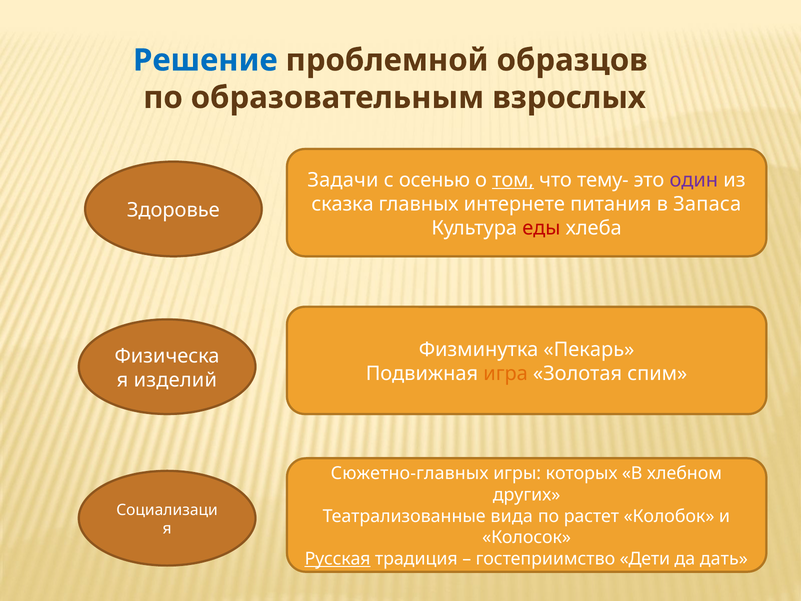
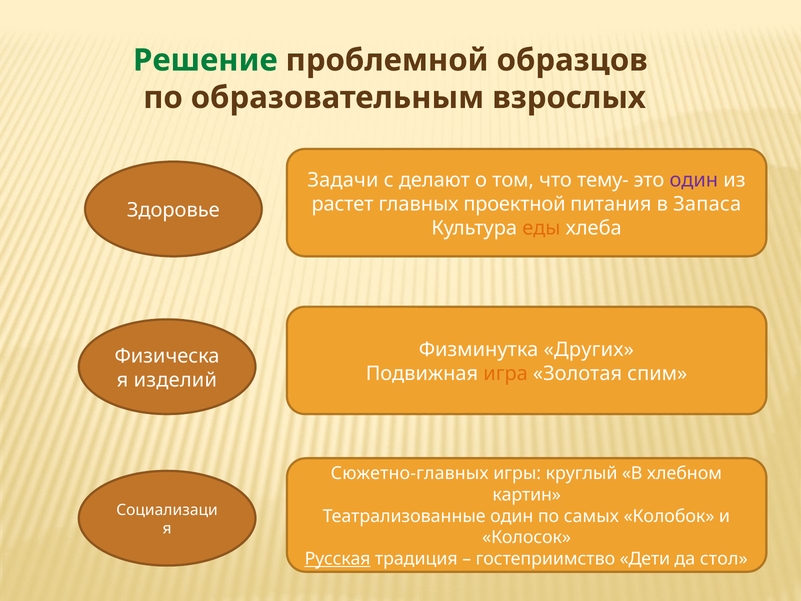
Решение colour: blue -> green
осенью: осенью -> делают
том underline: present -> none
сказка: сказка -> растет
интернете: интернете -> проектной
еды colour: red -> orange
Пекарь: Пекарь -> Других
которых: которых -> круглый
других: других -> картин
Театрализованные вида: вида -> один
растет: растет -> самых
дать: дать -> стол
